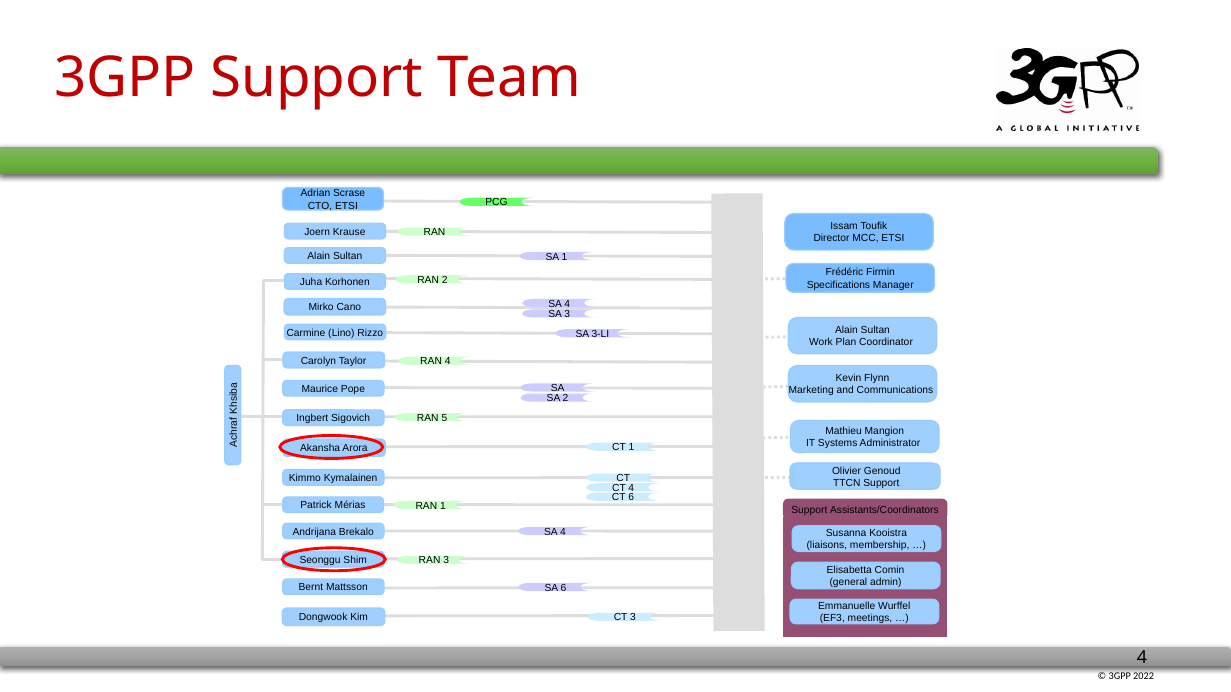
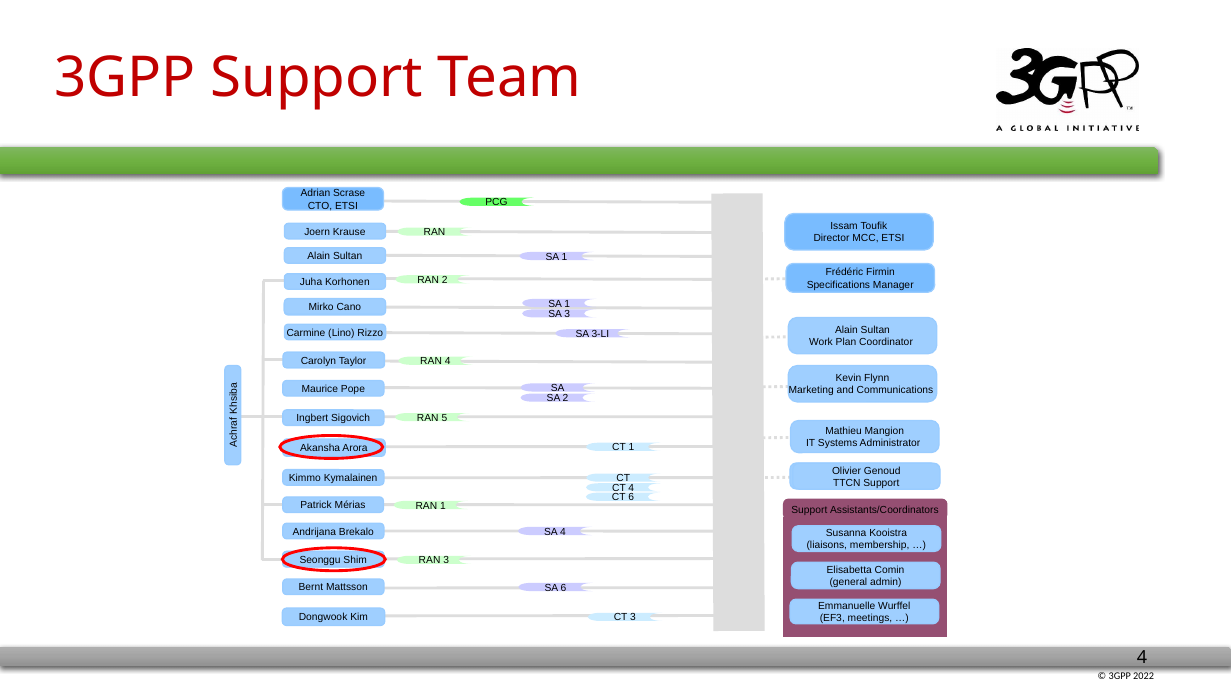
4 at (567, 304): 4 -> 1
